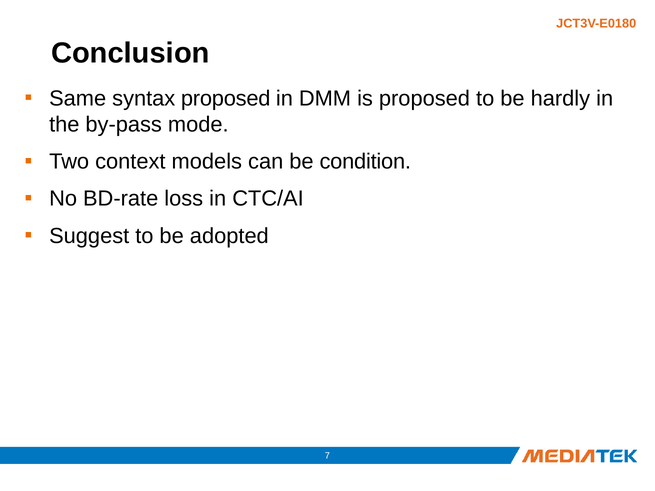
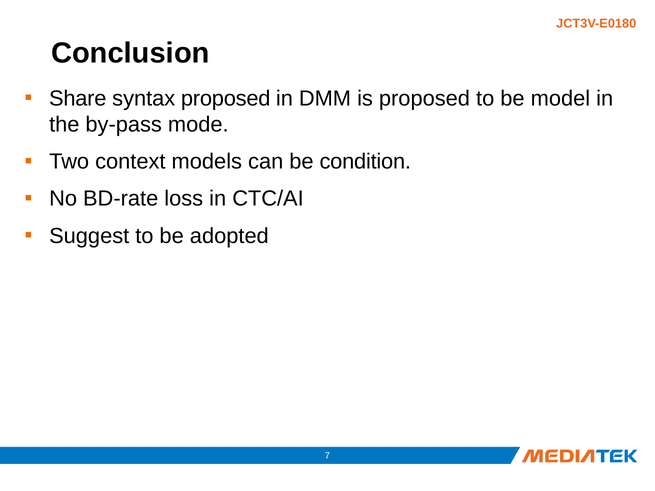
Same: Same -> Share
hardly: hardly -> model
